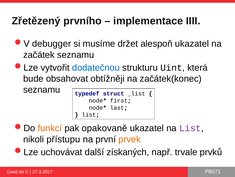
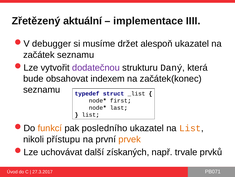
prvního: prvního -> aktuální
dodatečnou colour: blue -> purple
Uint: Uint -> Daný
obtížněji: obtížněji -> indexem
opakovaně: opakovaně -> posledního
List at (190, 128) colour: purple -> orange
